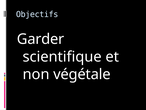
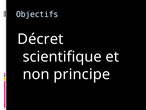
Garder: Garder -> Décret
végétale: végétale -> principe
